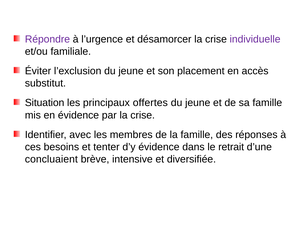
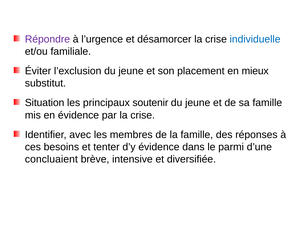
individuelle colour: purple -> blue
accès: accès -> mieux
offertes: offertes -> soutenir
retrait: retrait -> parmi
